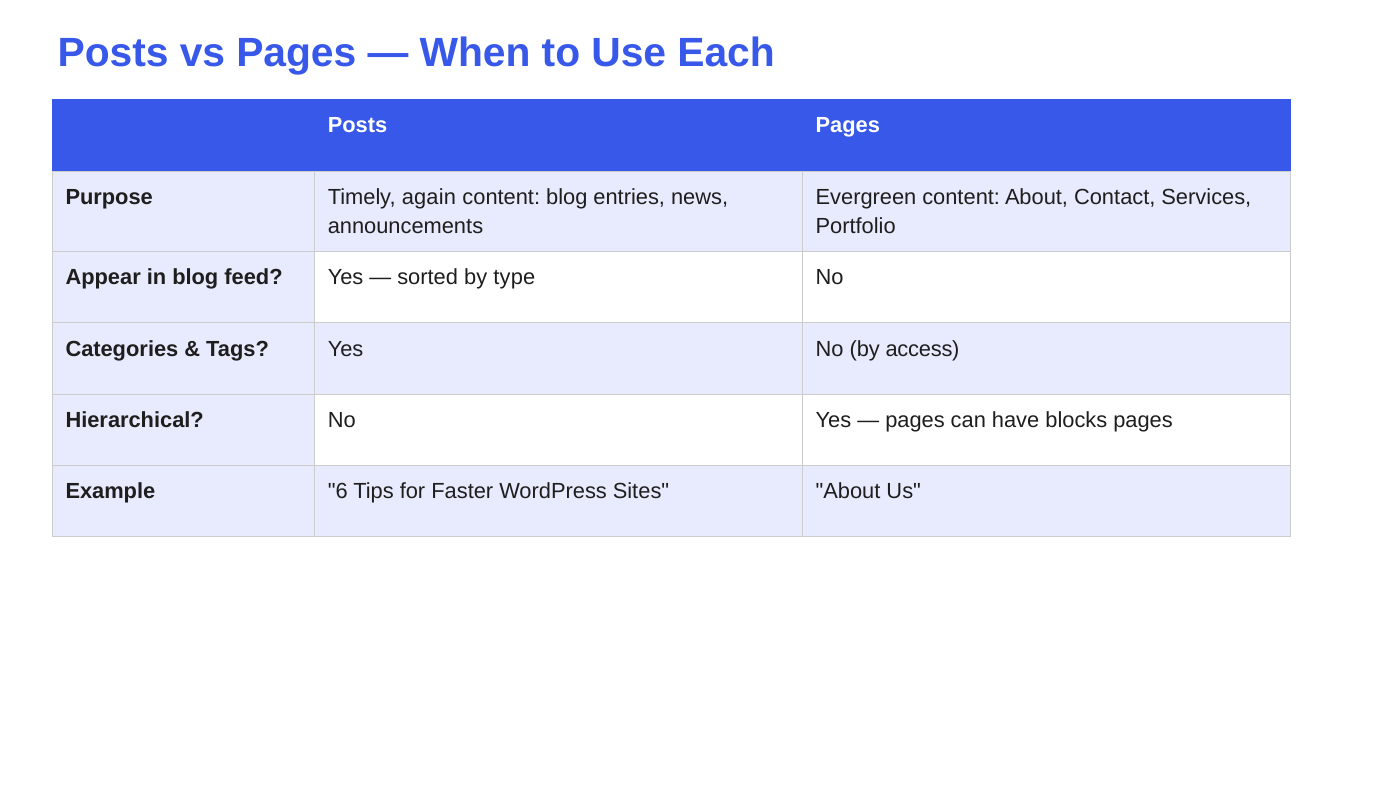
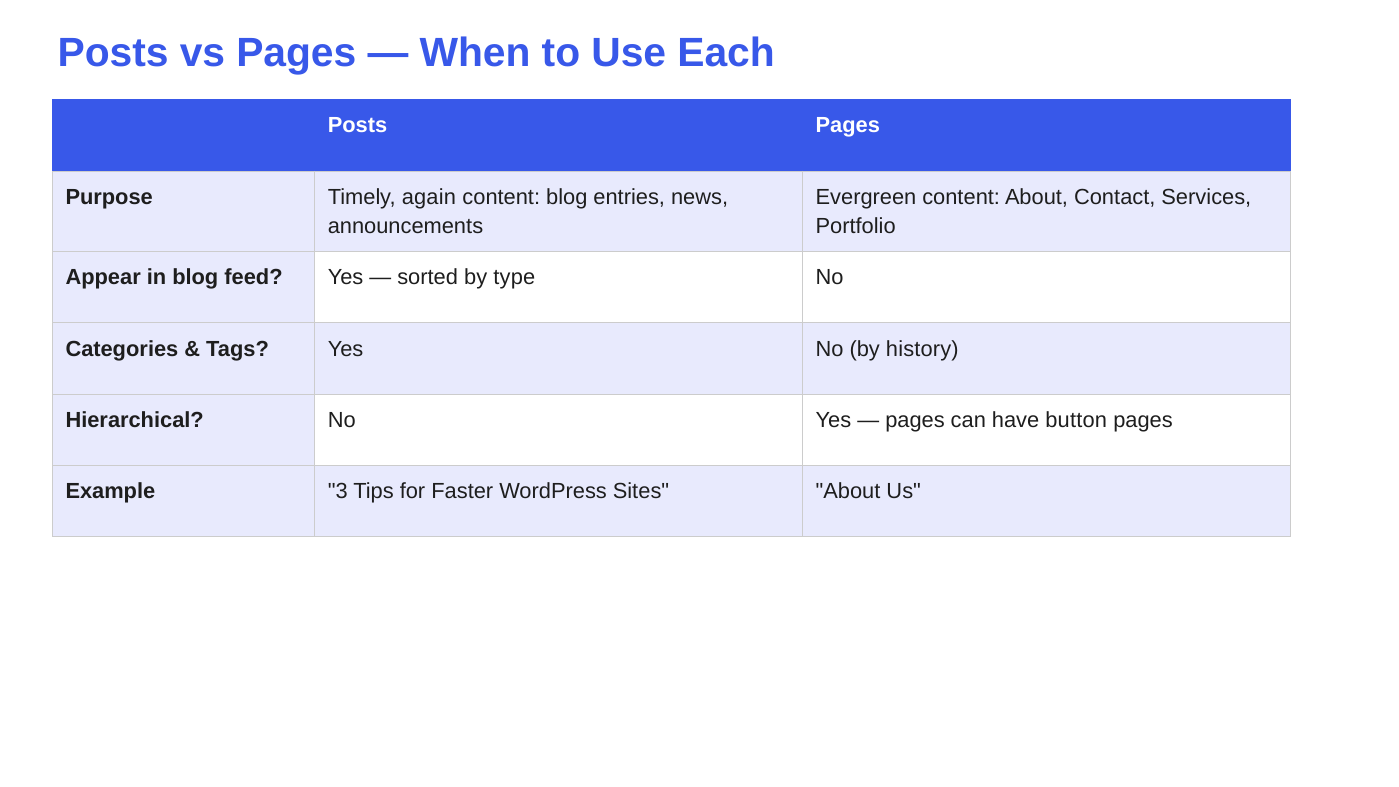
access: access -> history
blocks: blocks -> button
6: 6 -> 3
